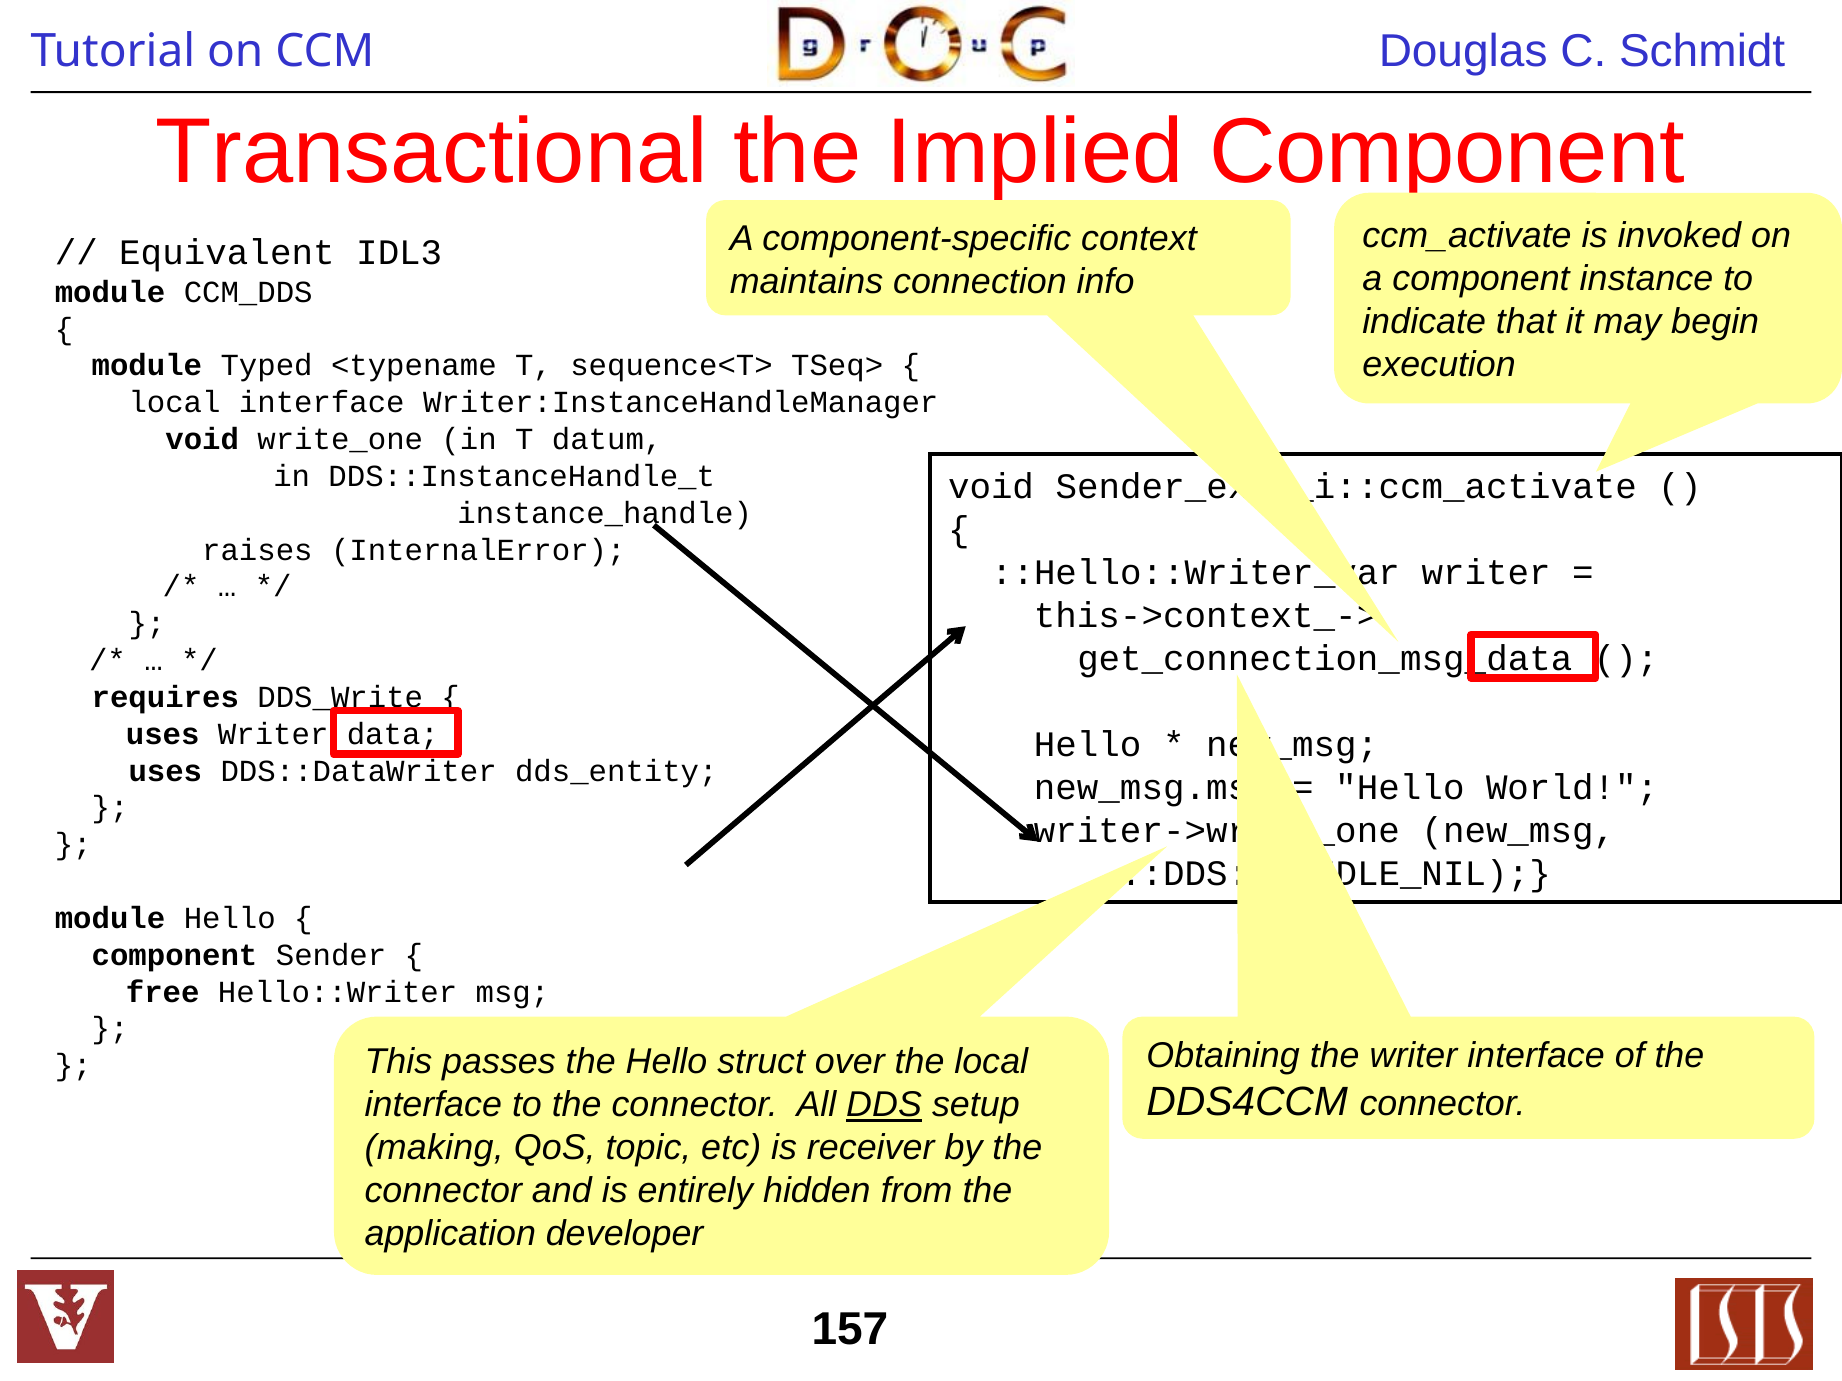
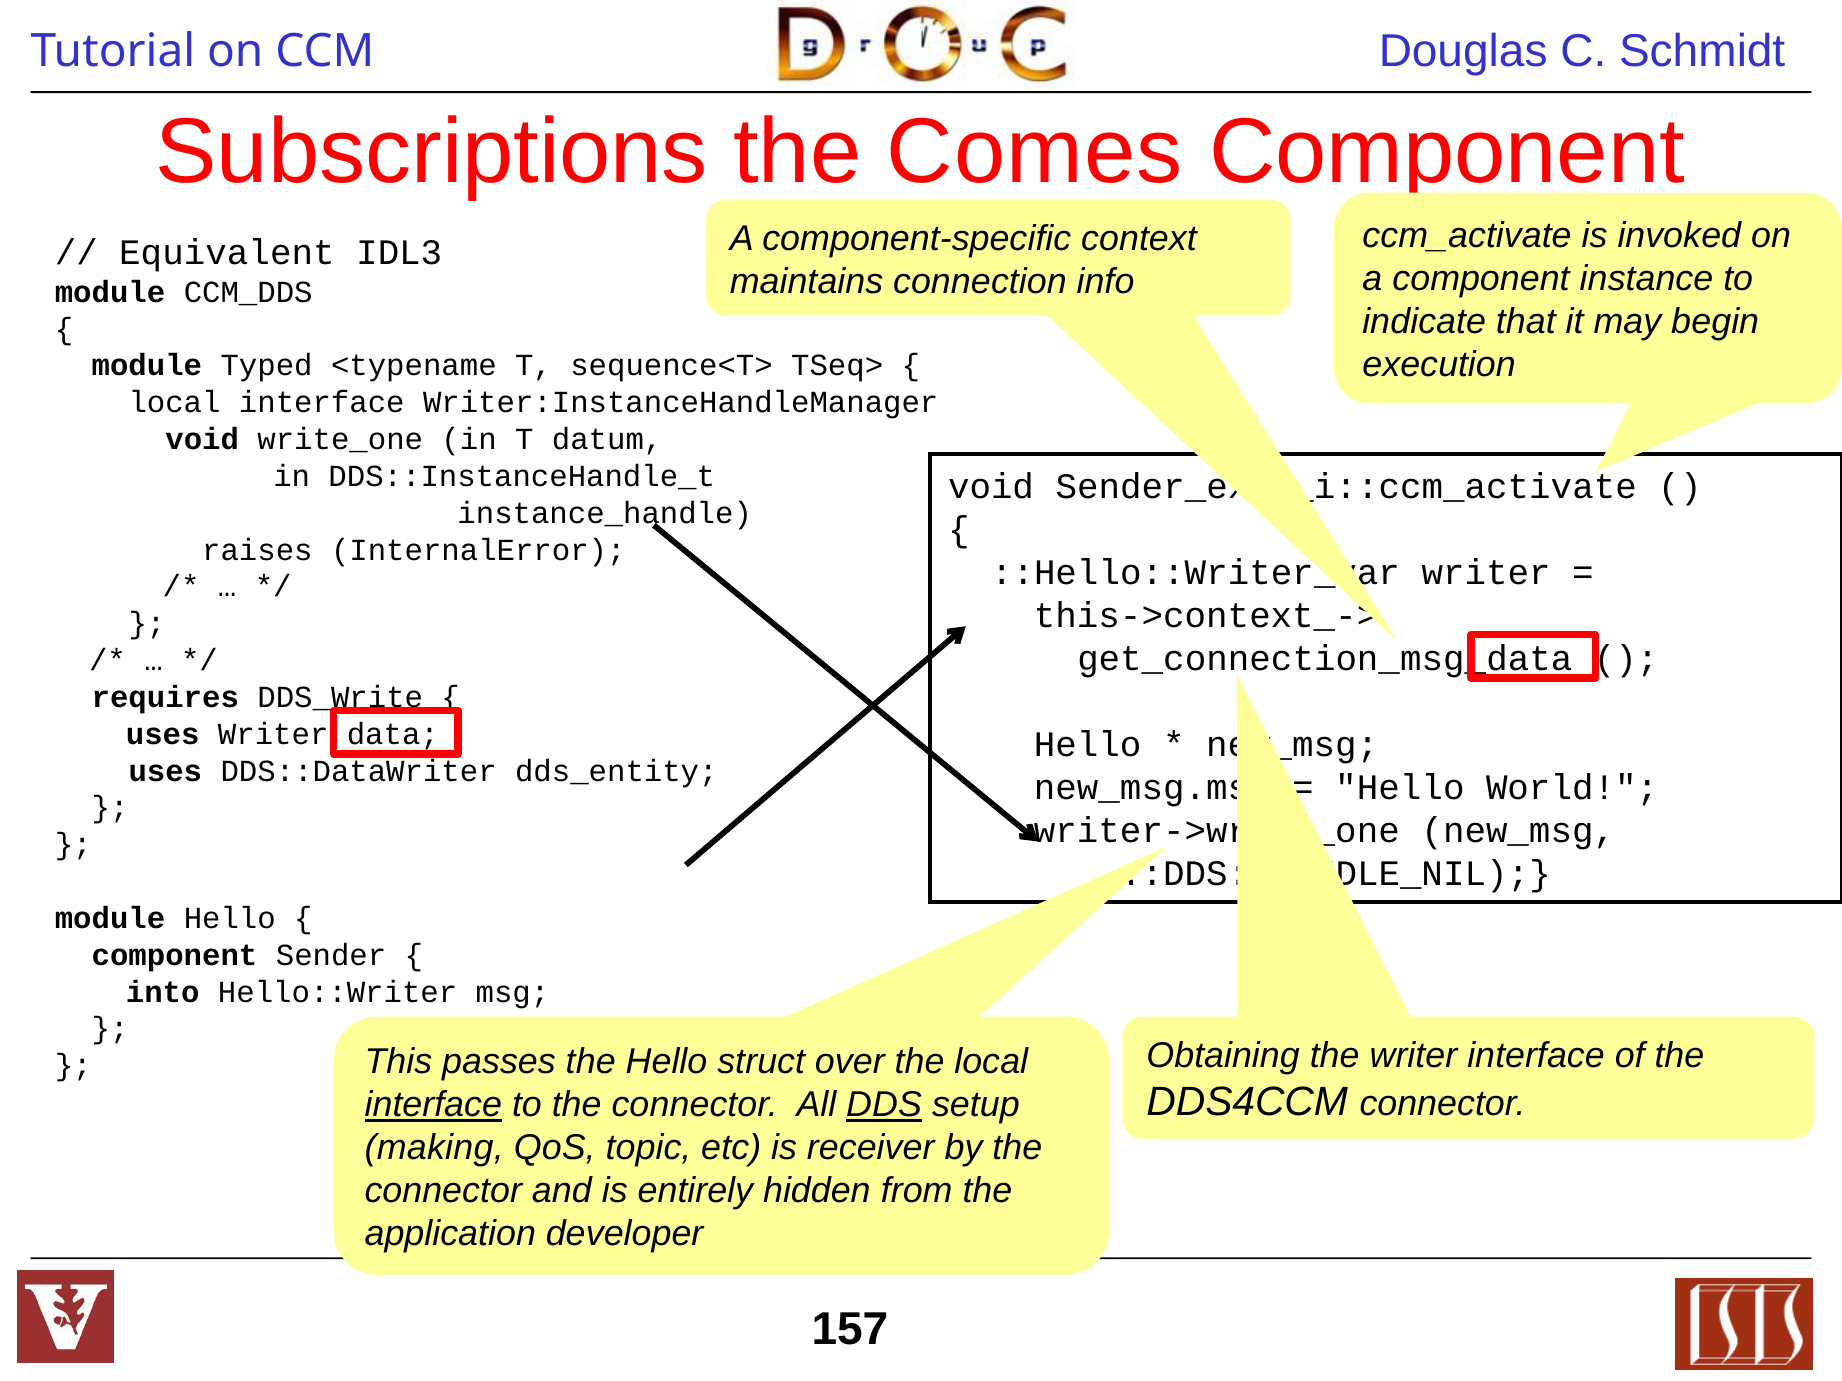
Transactional: Transactional -> Subscriptions
Implied: Implied -> Comes
free: free -> into
interface at (433, 1106) underline: none -> present
